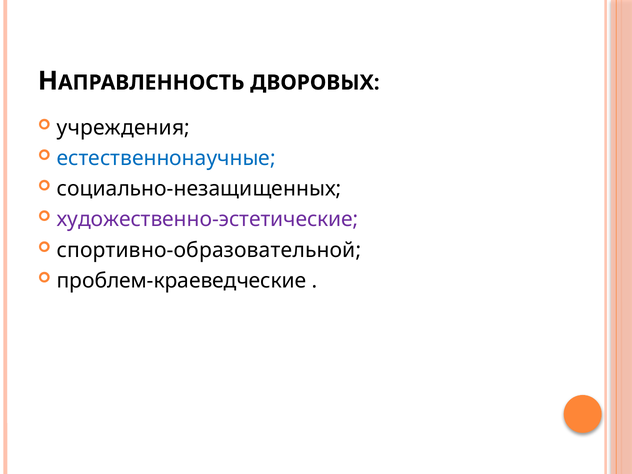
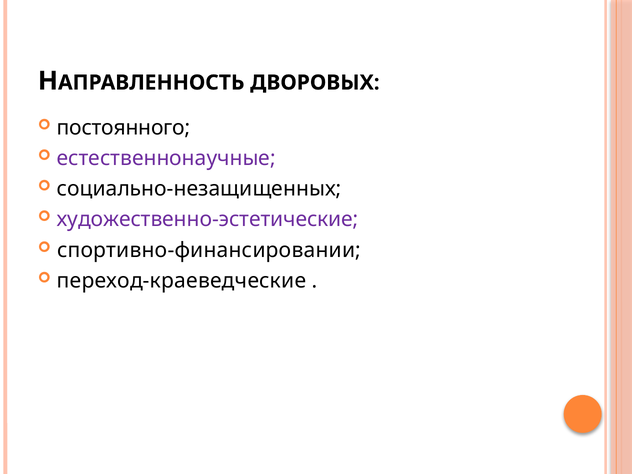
учреждения: учреждения -> постоянного
естественнонаучные colour: blue -> purple
спортивно-образовательной: спортивно-образовательной -> спортивно-финансировании
проблем-краеведческие: проблем-краеведческие -> переход-краеведческие
